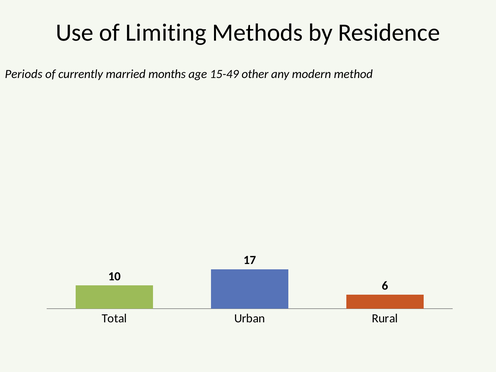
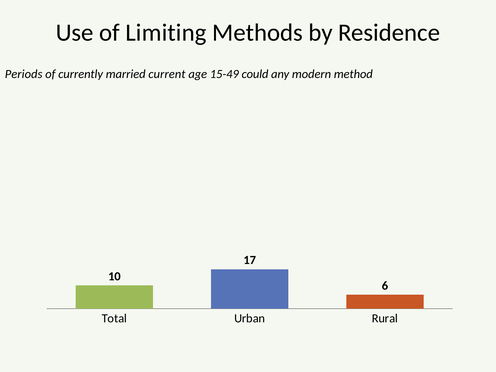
months: months -> current
other: other -> could
